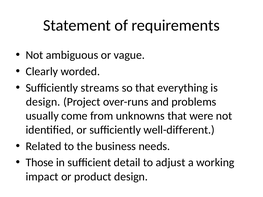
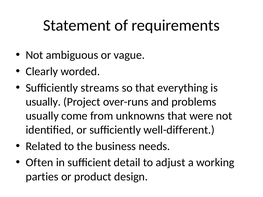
design at (43, 102): design -> usually
Those: Those -> Often
impact: impact -> parties
